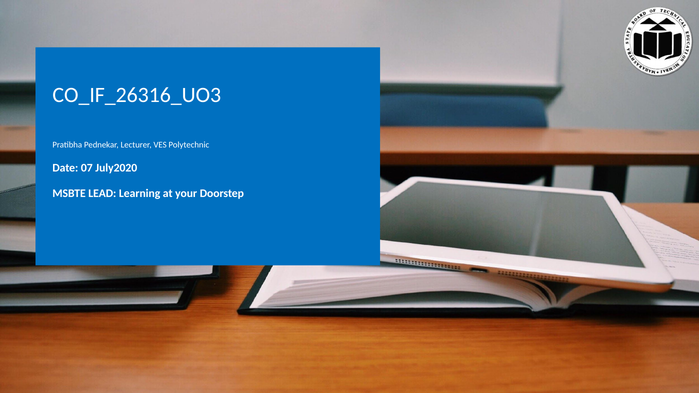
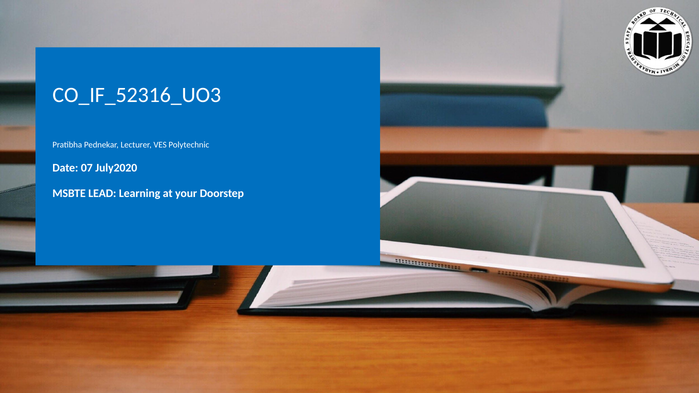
CO_IF_26316_UO3: CO_IF_26316_UO3 -> CO_IF_52316_UO3
